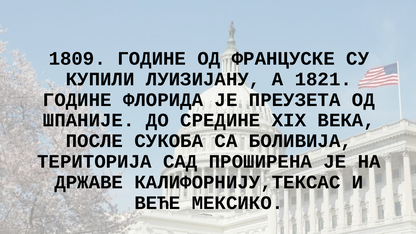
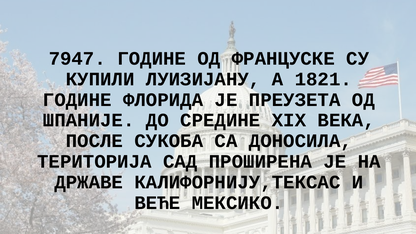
1809: 1809 -> 7947
БОЛИВИЈА: БОЛИВИЈА -> ДОНОСИЛА
